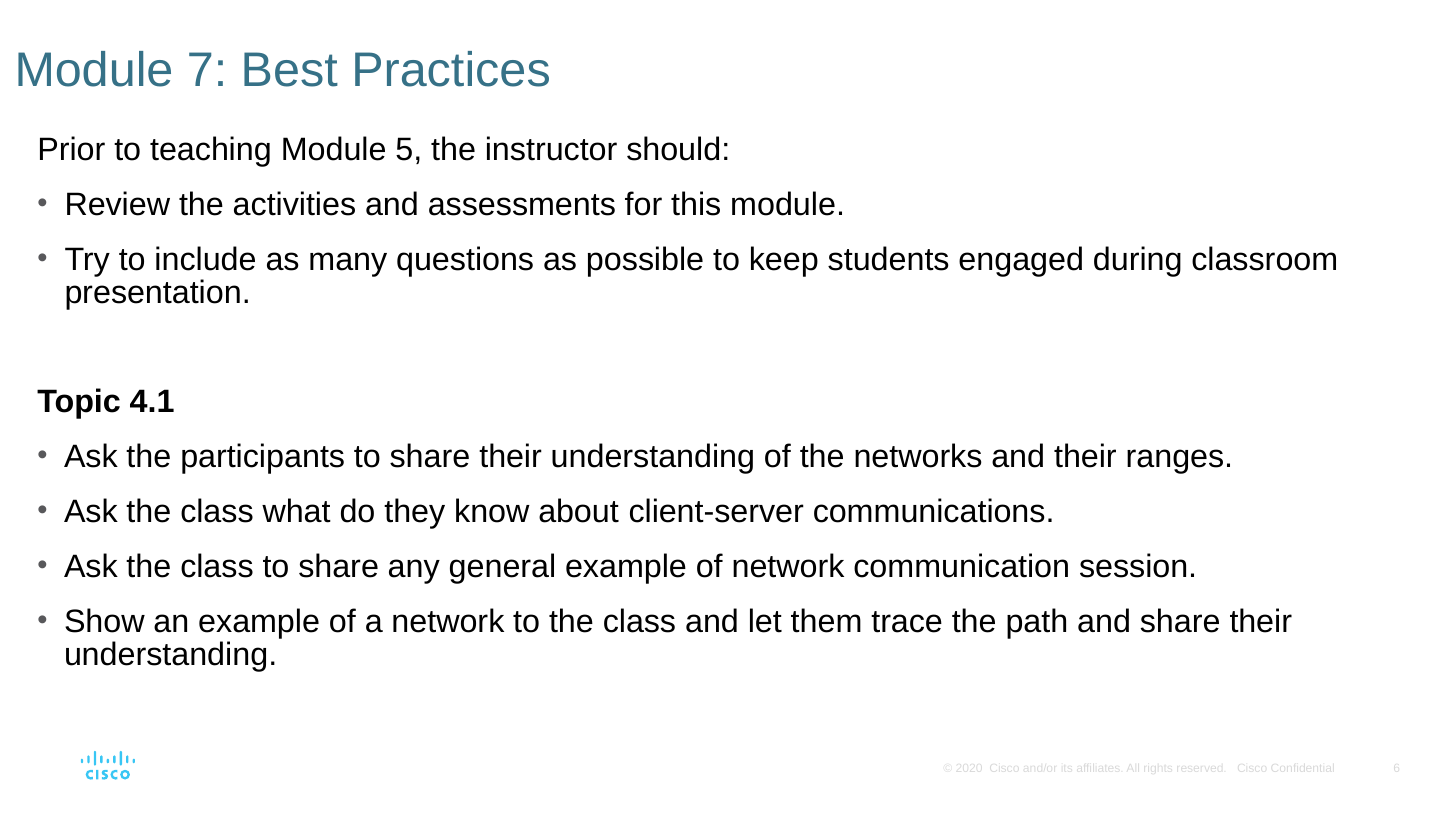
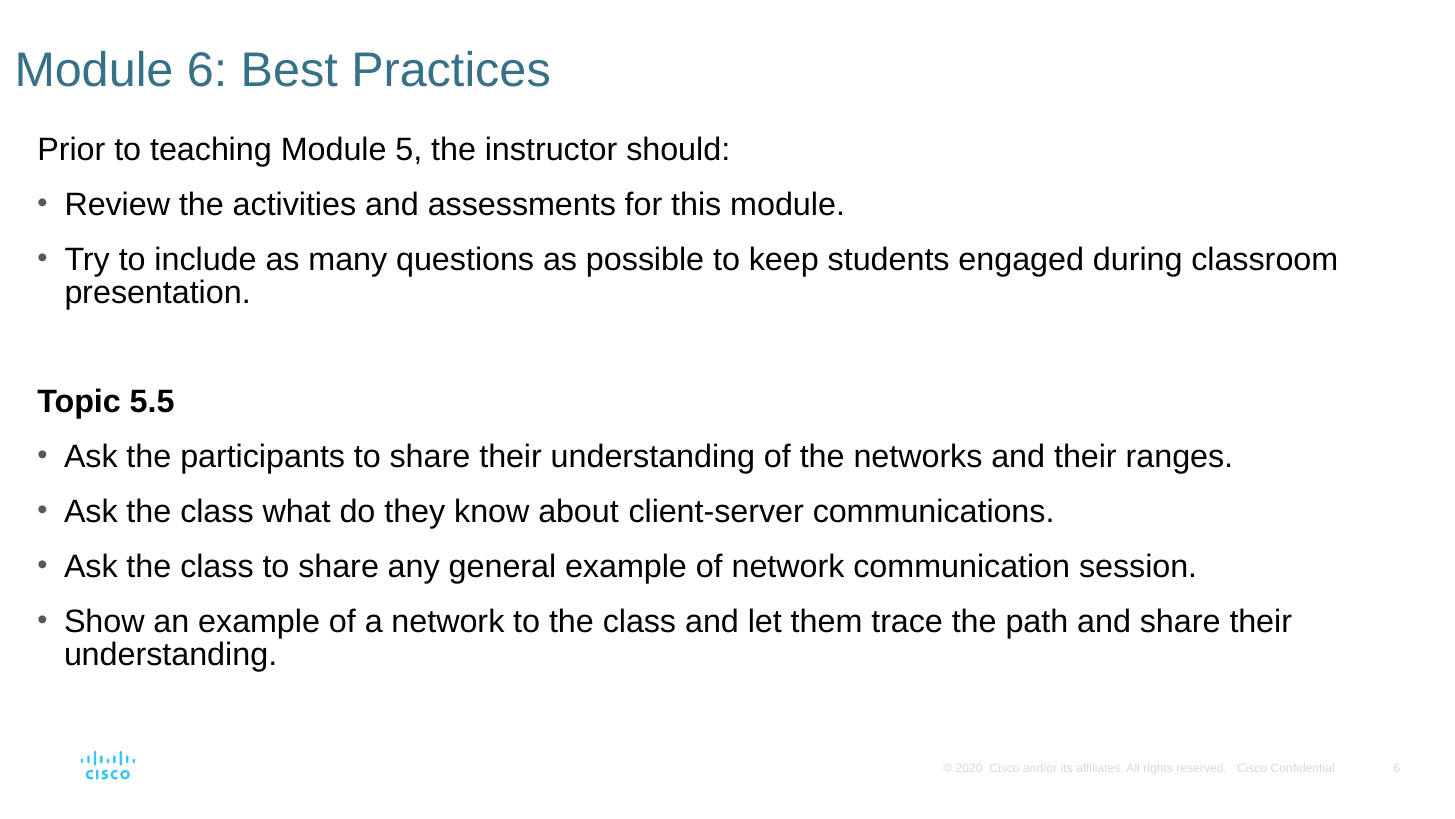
Module 7: 7 -> 6
4.1: 4.1 -> 5.5
